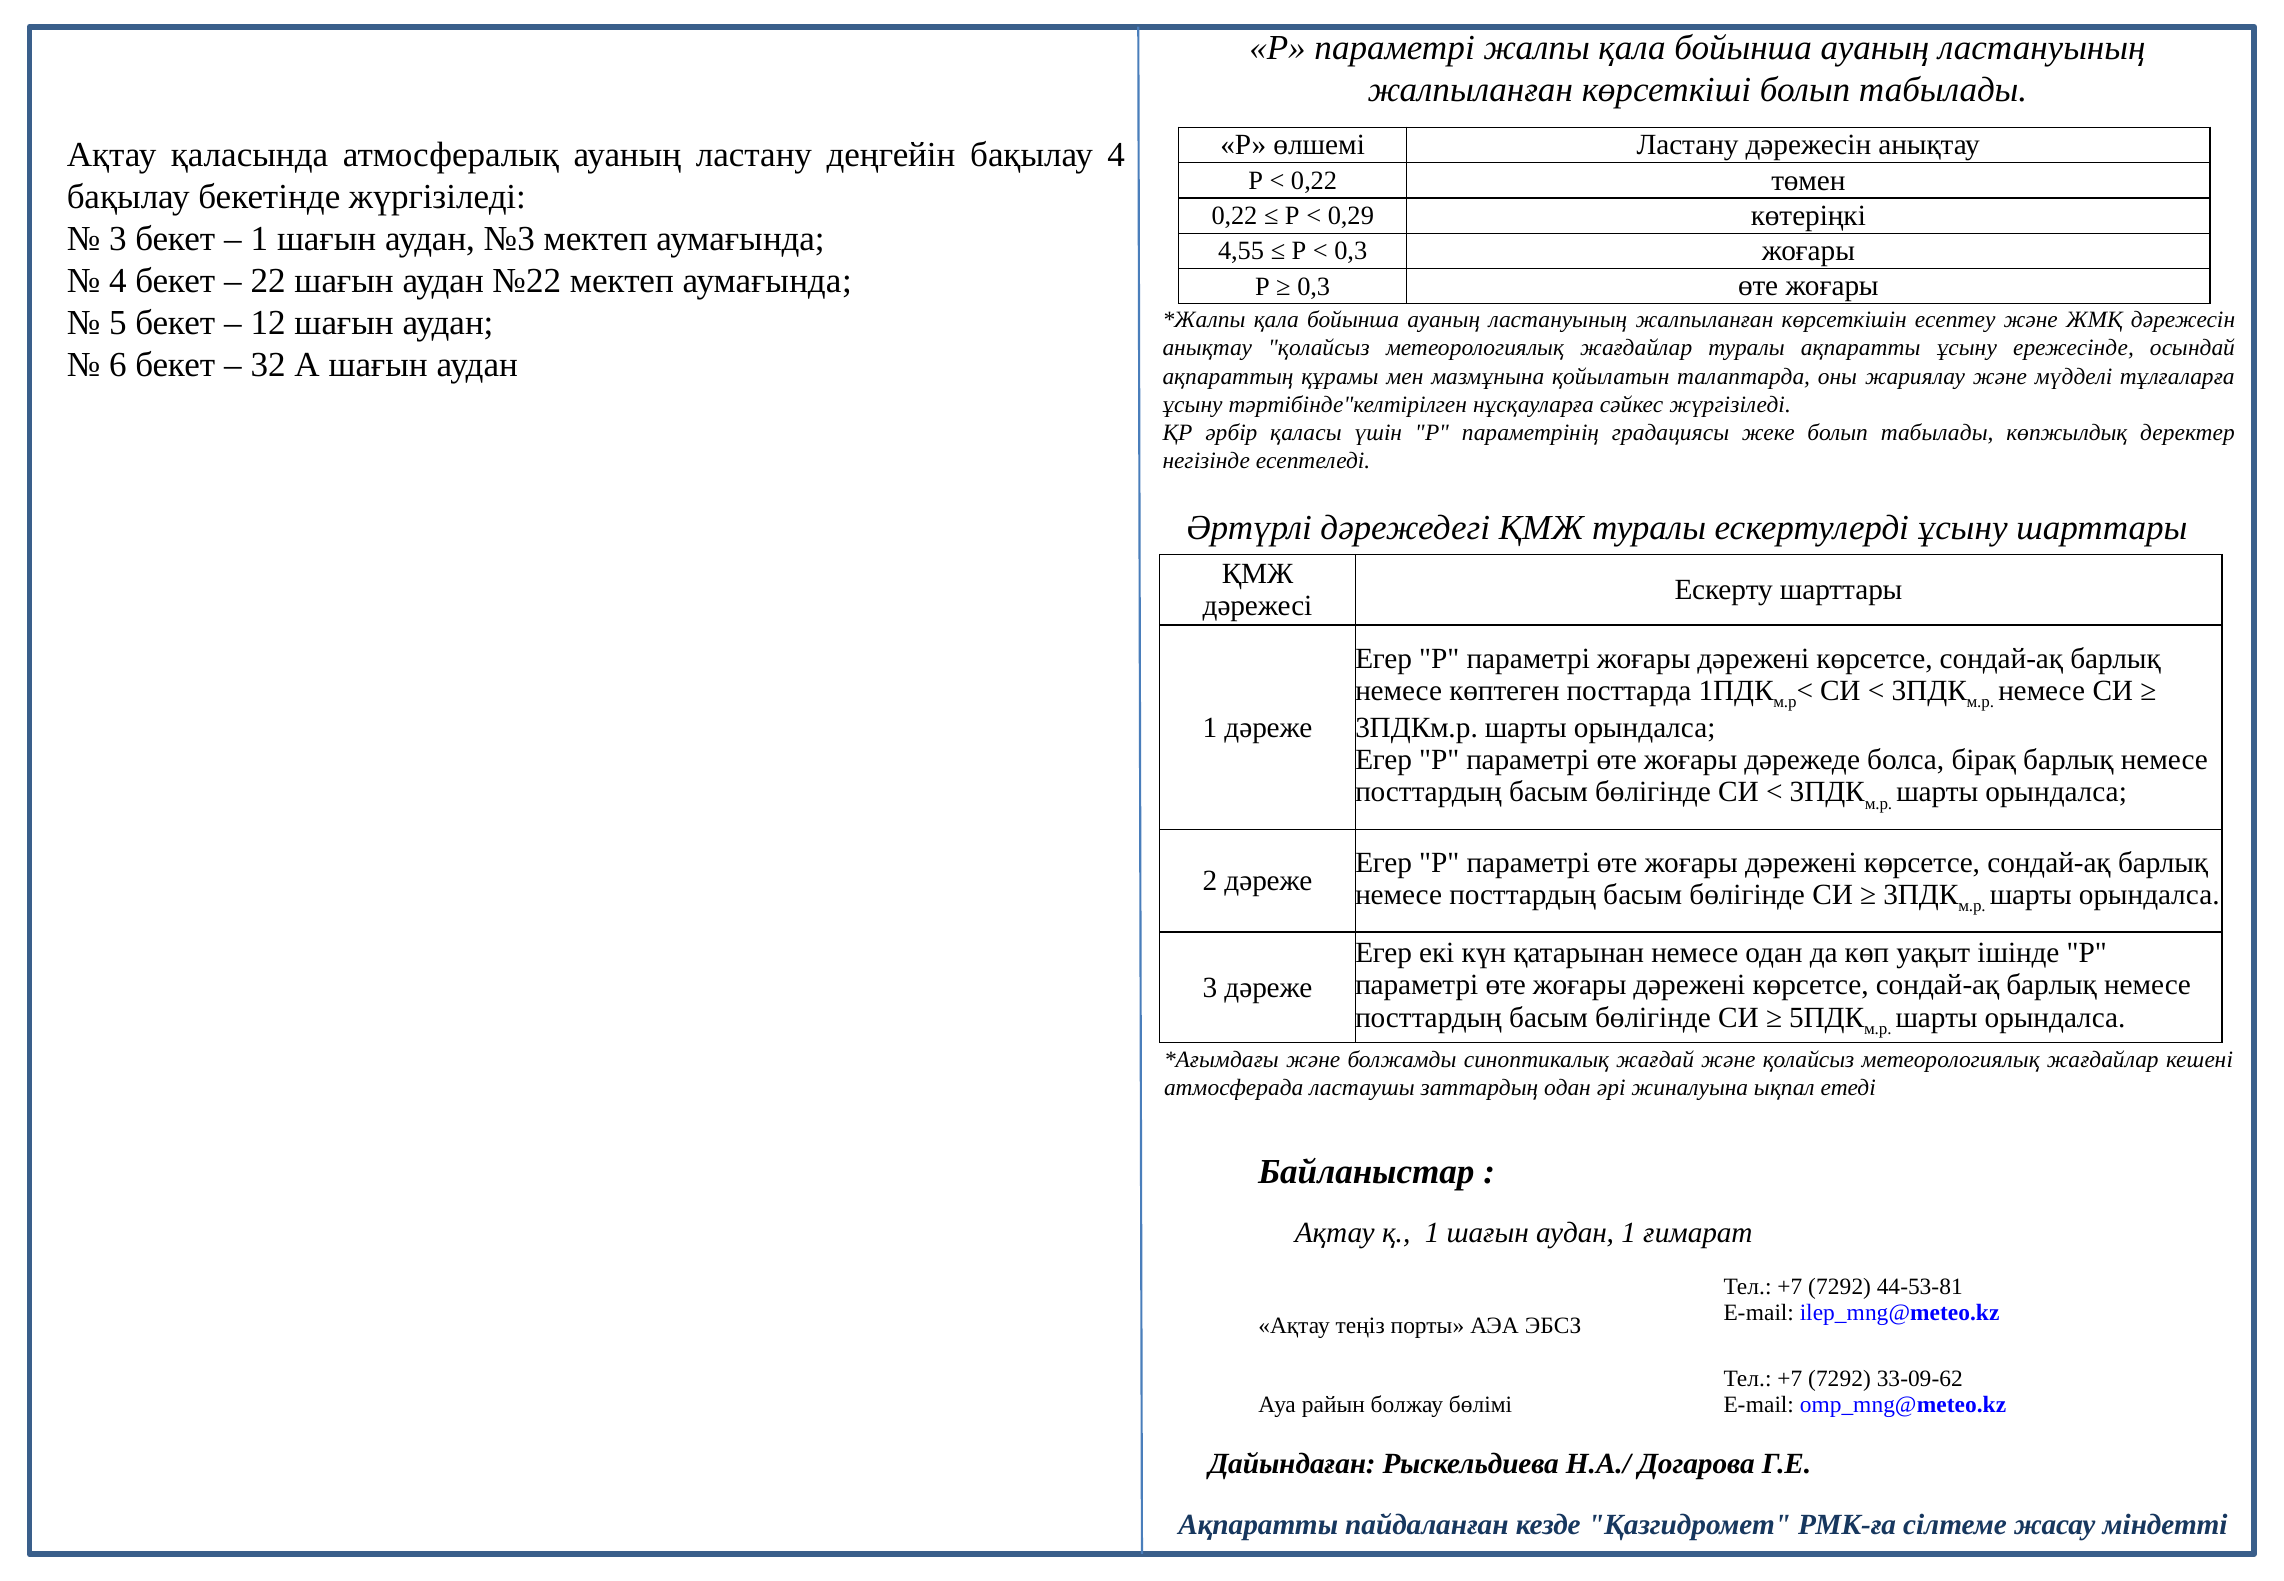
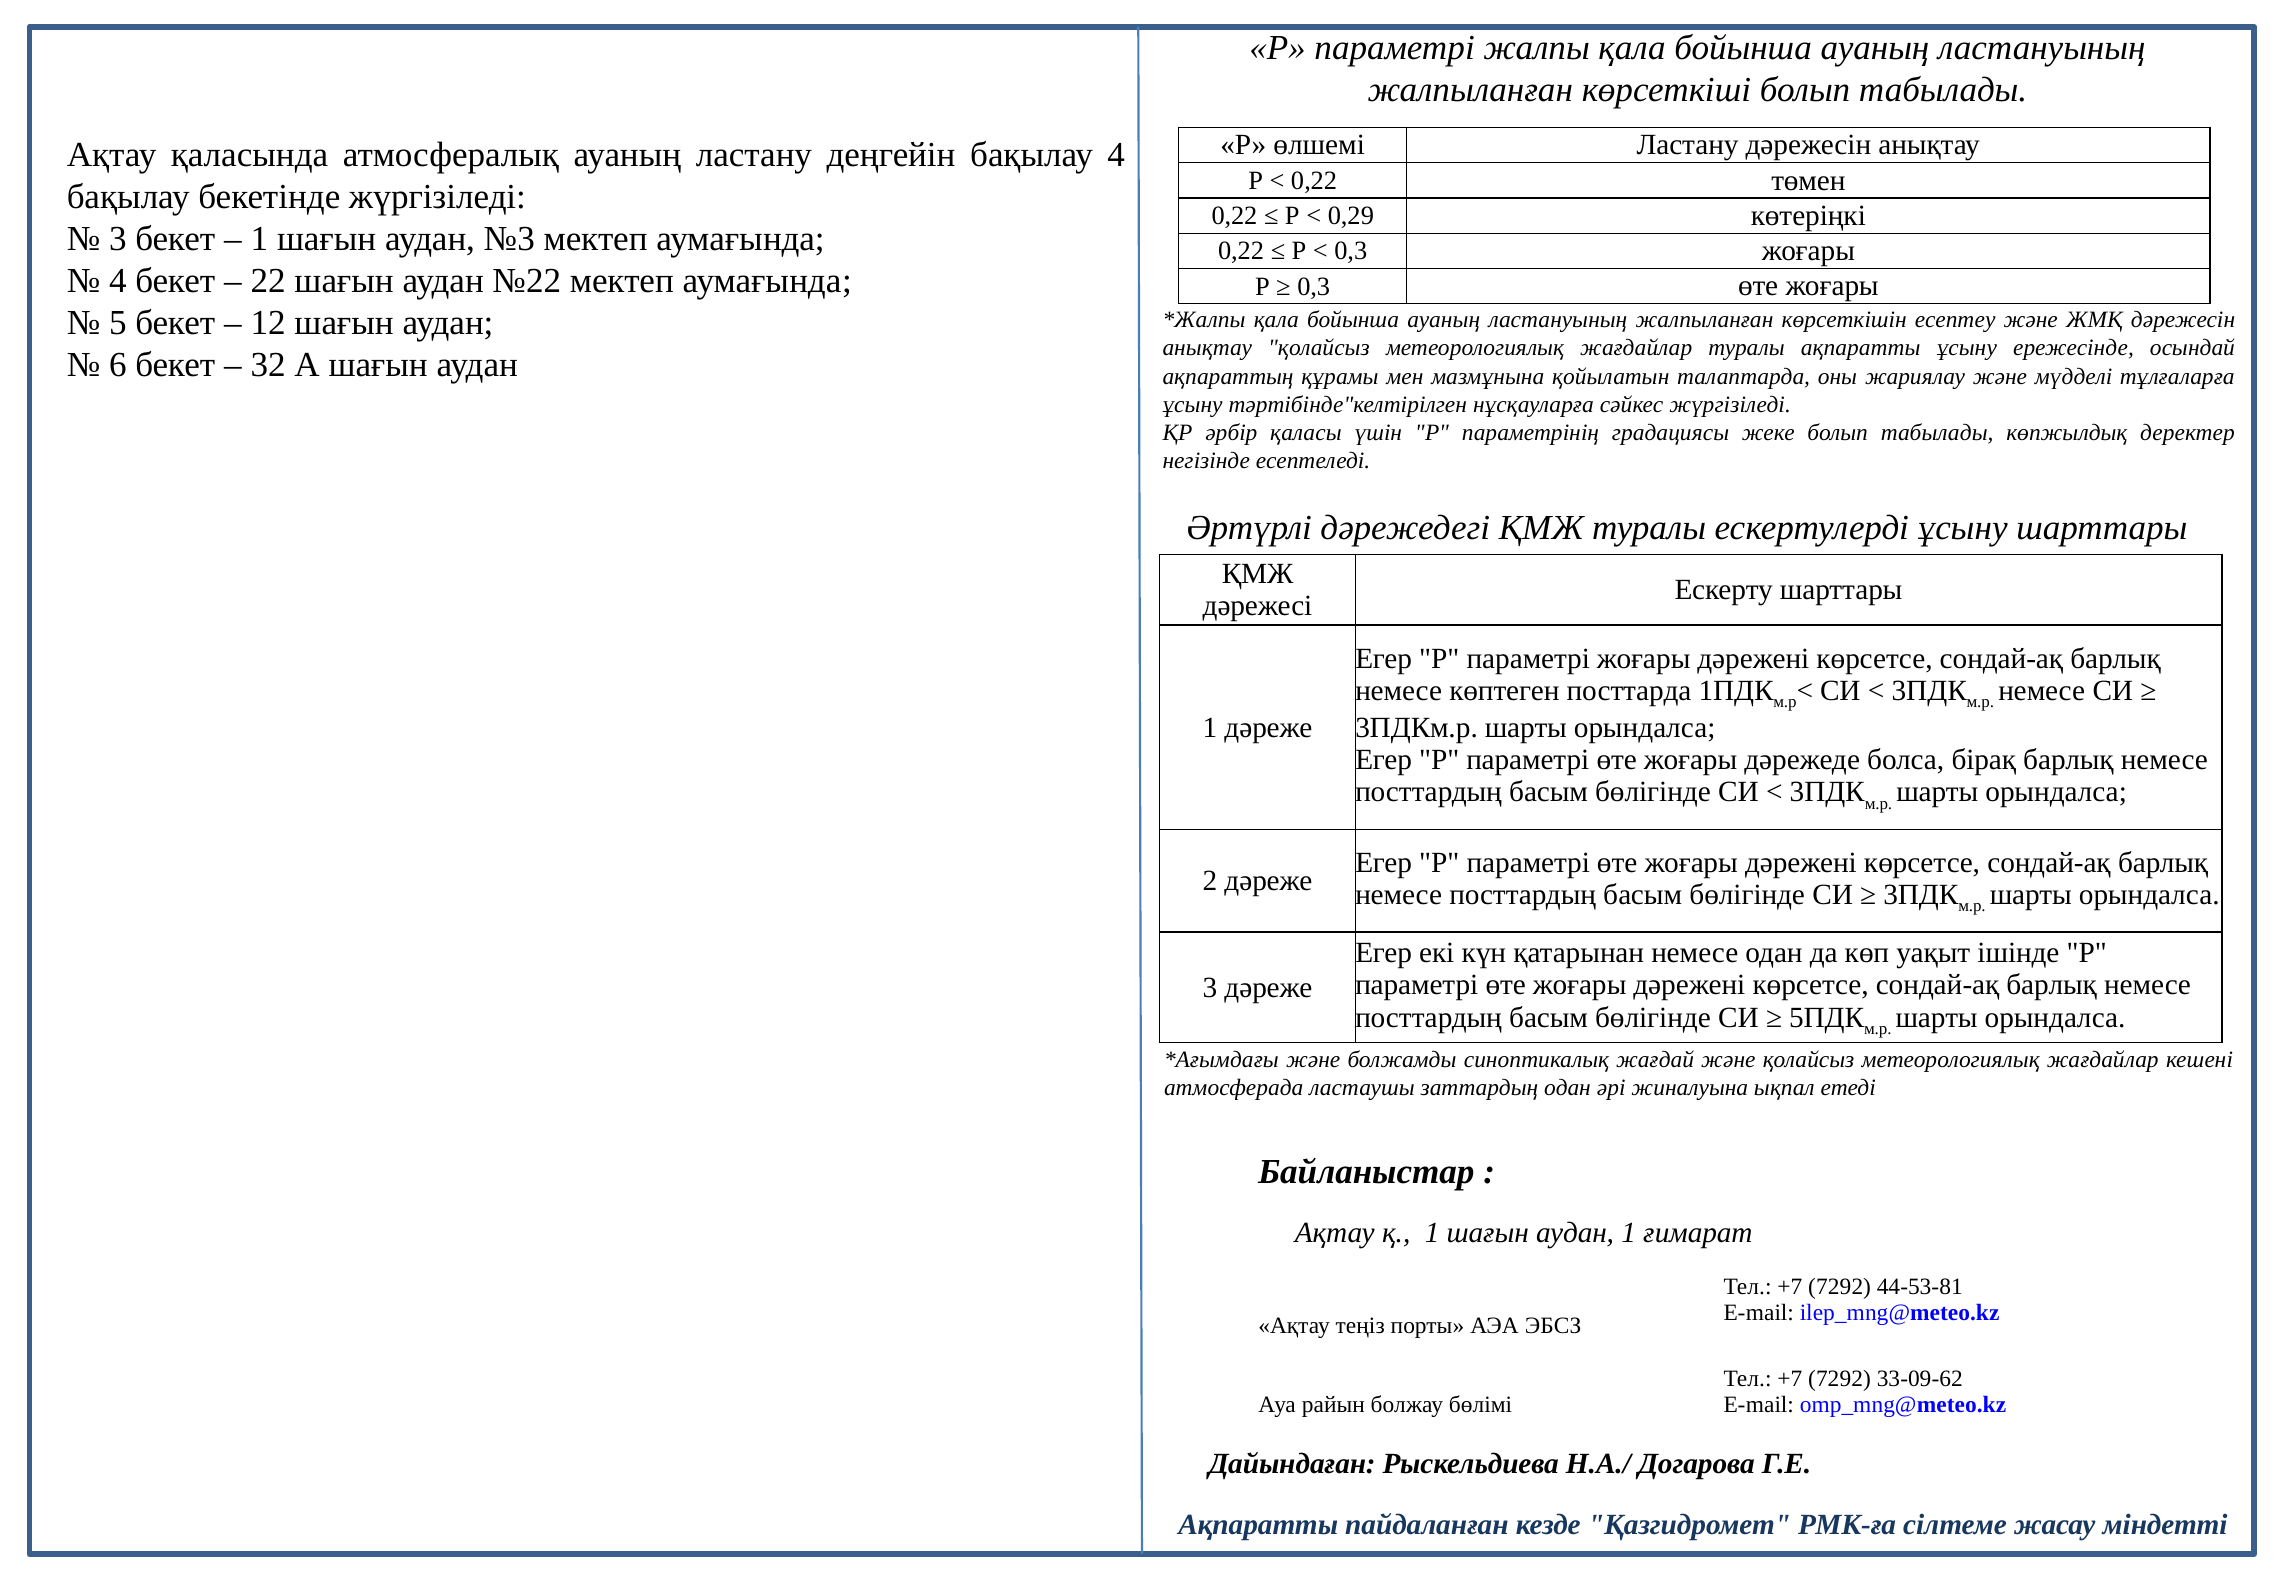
4,55 at (1241, 251): 4,55 -> 0,22
